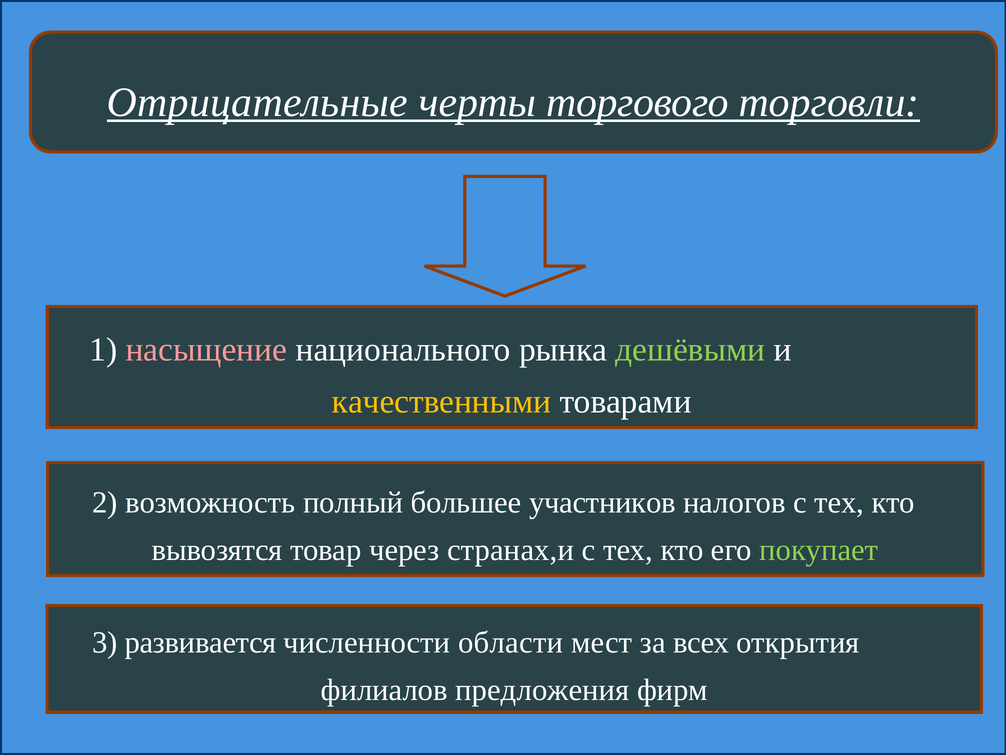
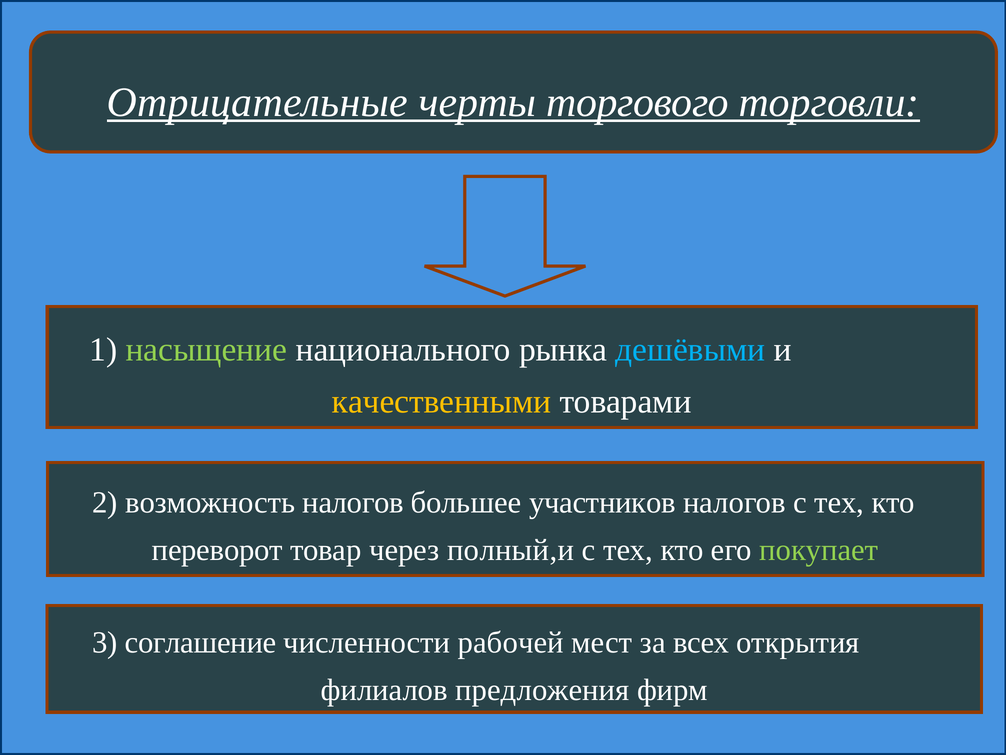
насыщение colour: pink -> light green
дешёвыми colour: light green -> light blue
возможность полный: полный -> налогов
вывозятся: вывозятся -> переворот
странах,и: странах,и -> полный,и
развивается: развивается -> соглашение
области: области -> рабочей
